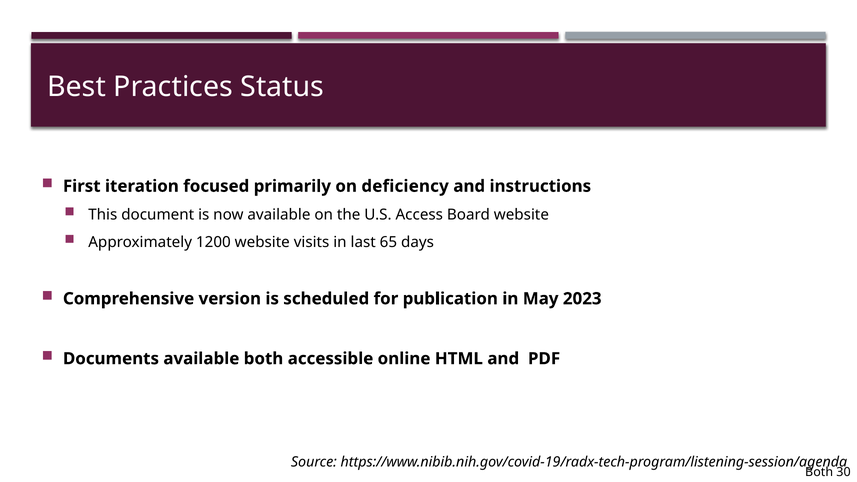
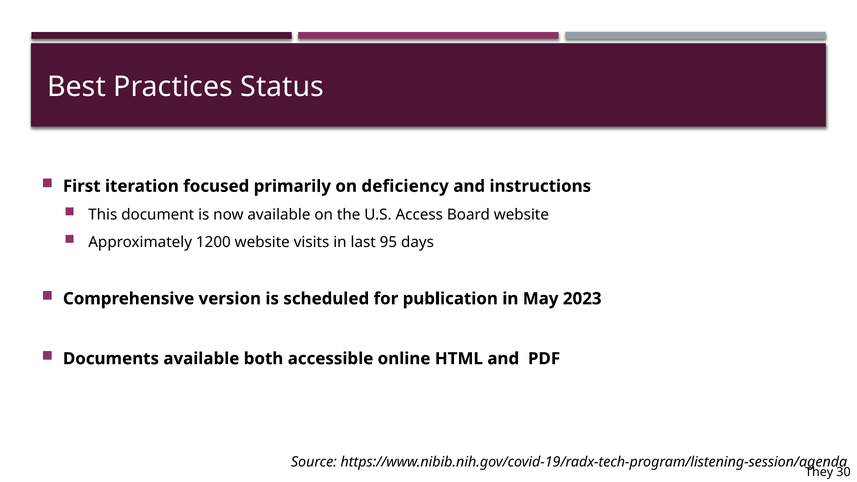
65: 65 -> 95
Both at (819, 472): Both -> They
